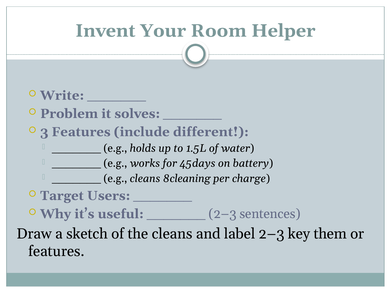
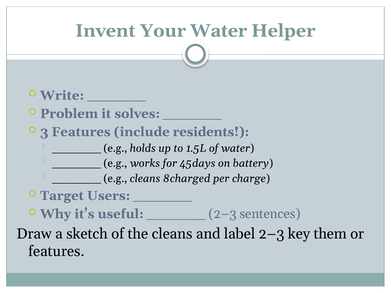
Your Room: Room -> Water
different: different -> residents
cleaning: cleaning -> charged
